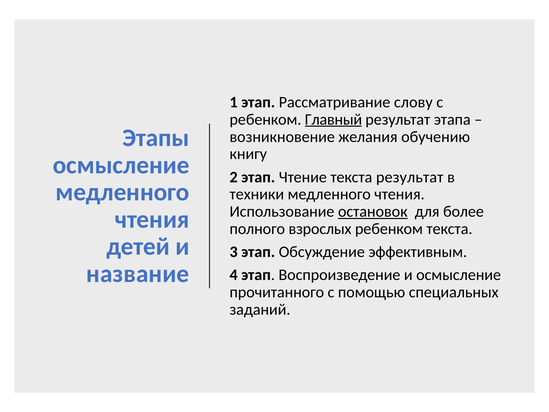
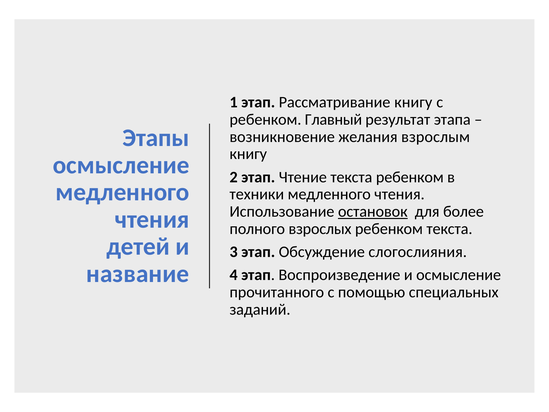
Рассматривание слову: слову -> книгу
Главный underline: present -> none
обучению: обучению -> взрослым
текста результат: результат -> ребенком
эффективным: эффективным -> слогослияния
